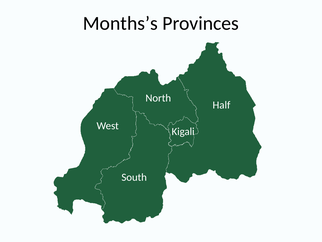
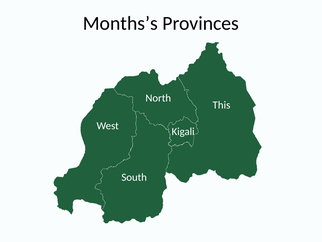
Half: Half -> This
